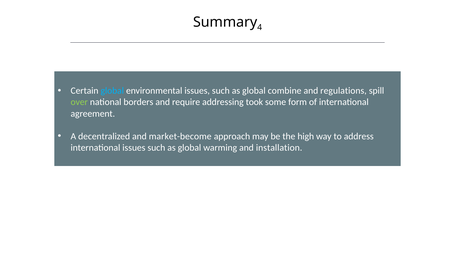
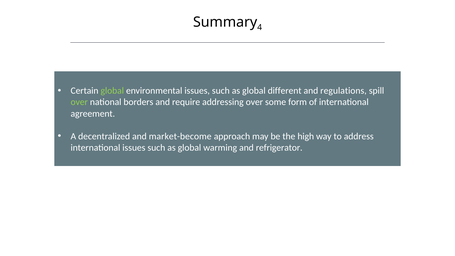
global at (112, 91) colour: light blue -> light green
combine: combine -> different
addressing took: took -> over
installation: installation -> refrigerator
